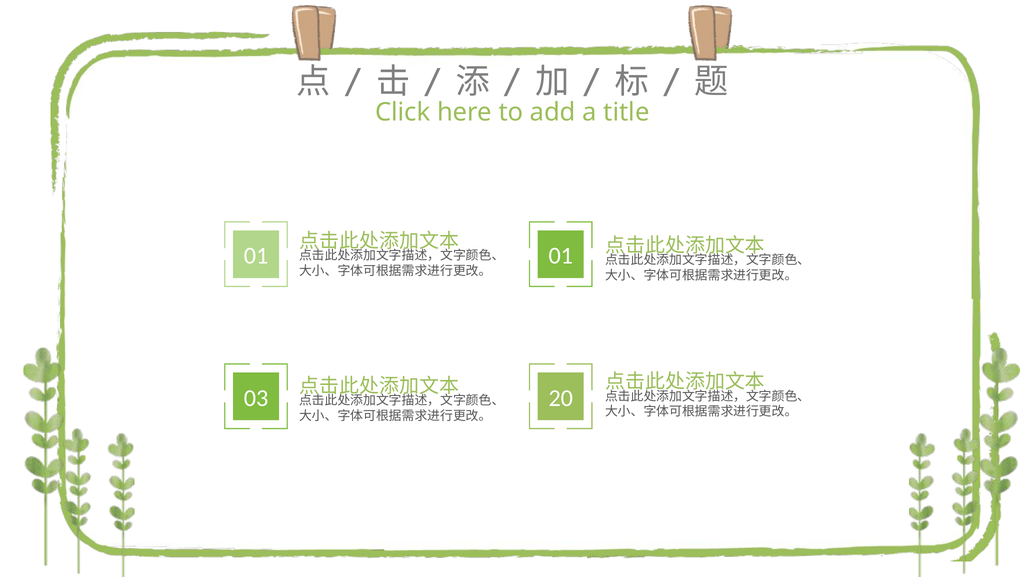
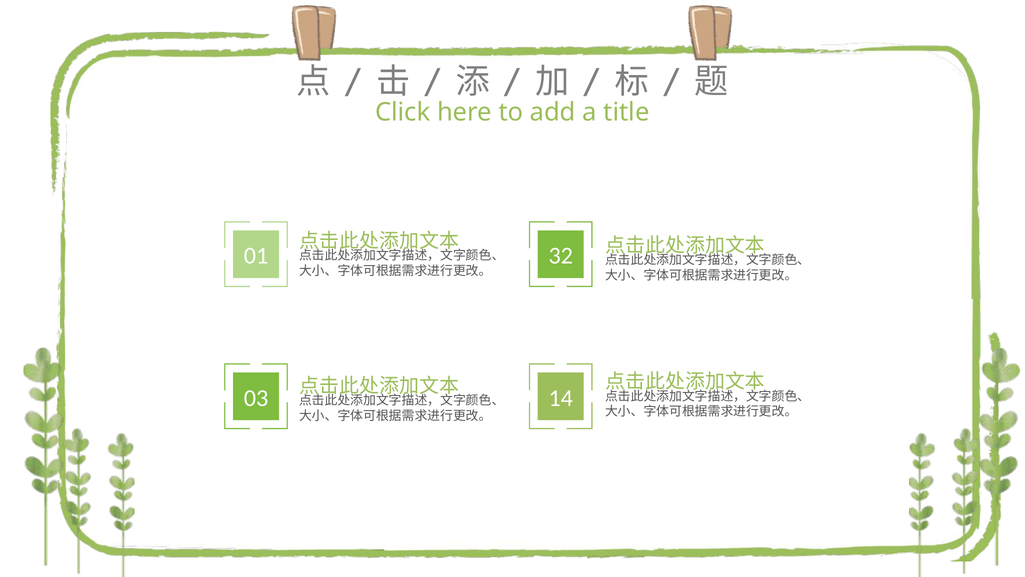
01 01: 01 -> 32
20: 20 -> 14
